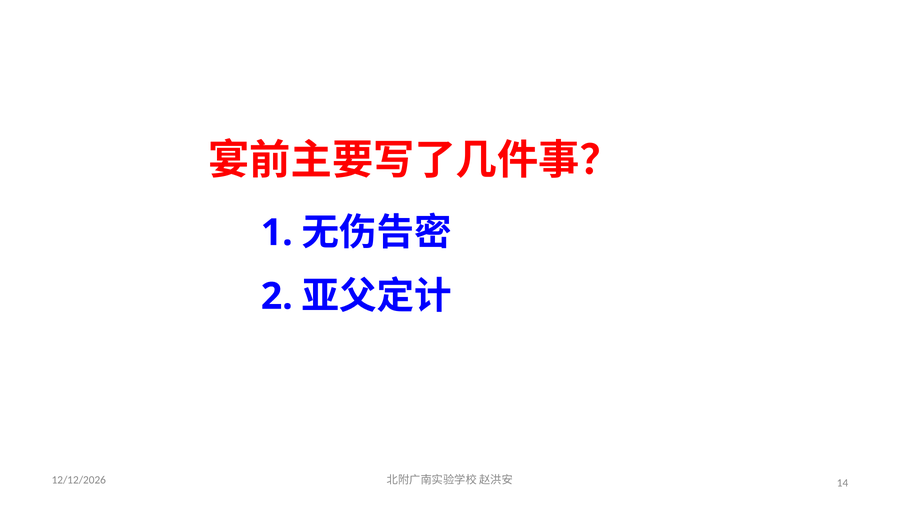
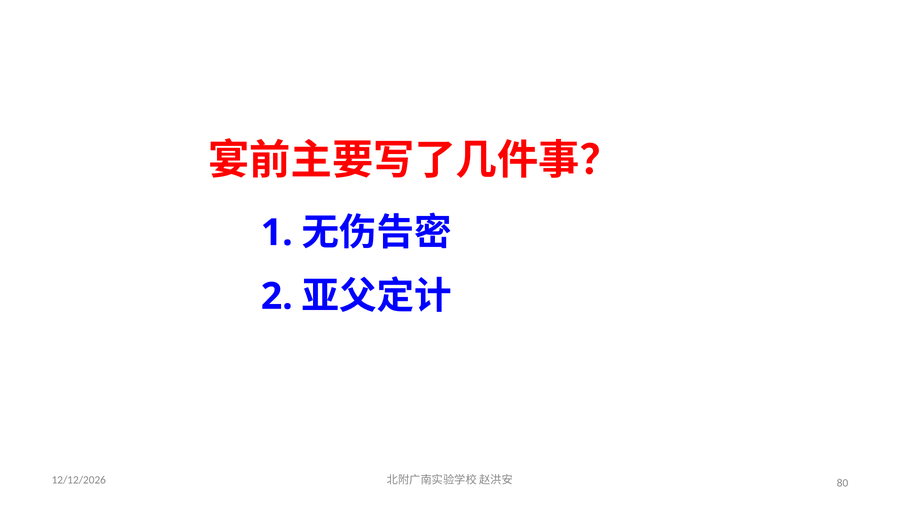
14: 14 -> 80
